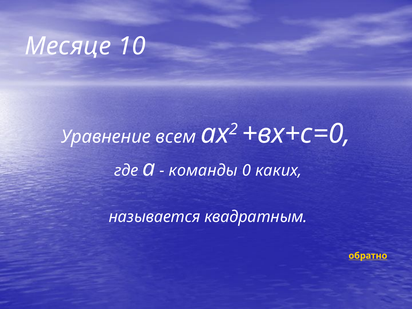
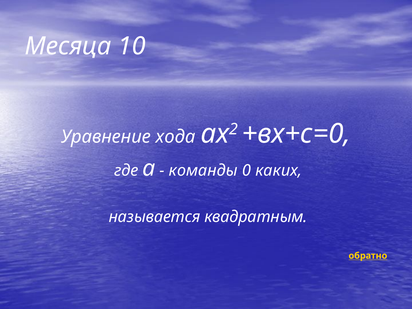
Месяце: Месяце -> Месяца
всем: всем -> хода
